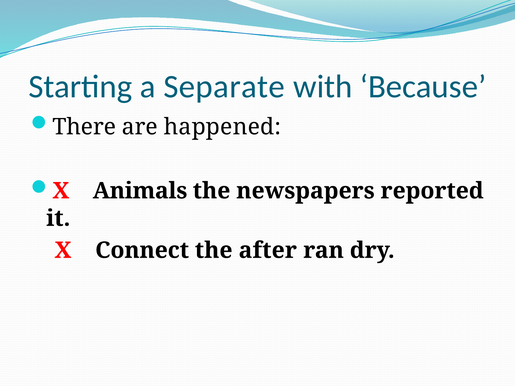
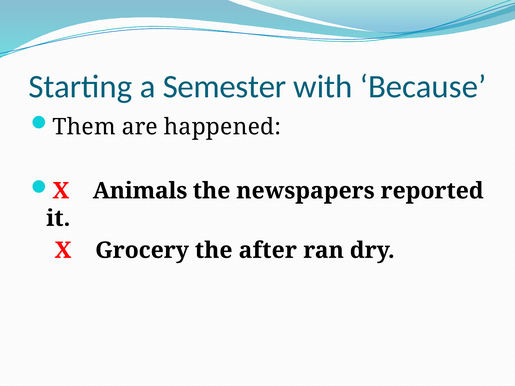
Separate: Separate -> Semester
There: There -> Them
Connect: Connect -> Grocery
